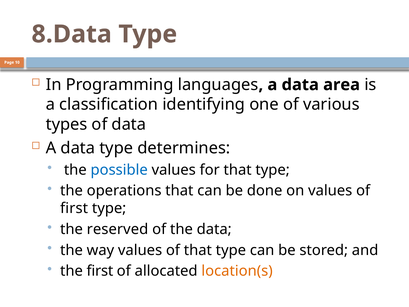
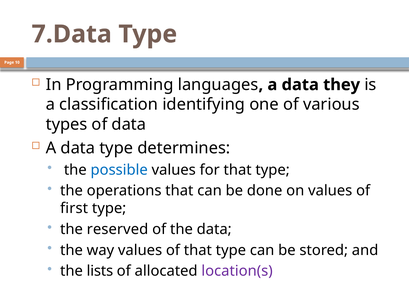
8.Data: 8.Data -> 7.Data
area: area -> they
the first: first -> lists
location(s colour: orange -> purple
